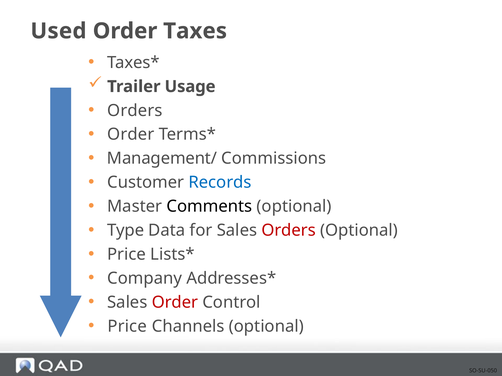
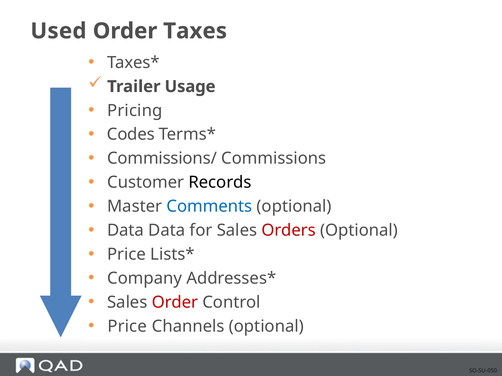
Orders at (135, 111): Orders -> Pricing
Order at (131, 135): Order -> Codes
Management/: Management/ -> Commissions/
Records colour: blue -> black
Comments colour: black -> blue
Type at (126, 231): Type -> Data
